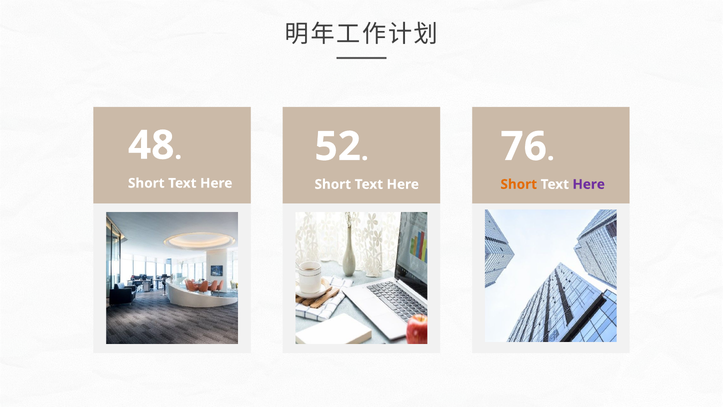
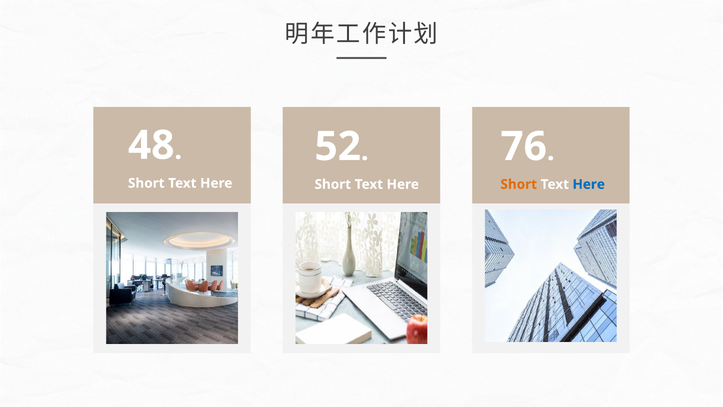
Here at (589, 184) colour: purple -> blue
